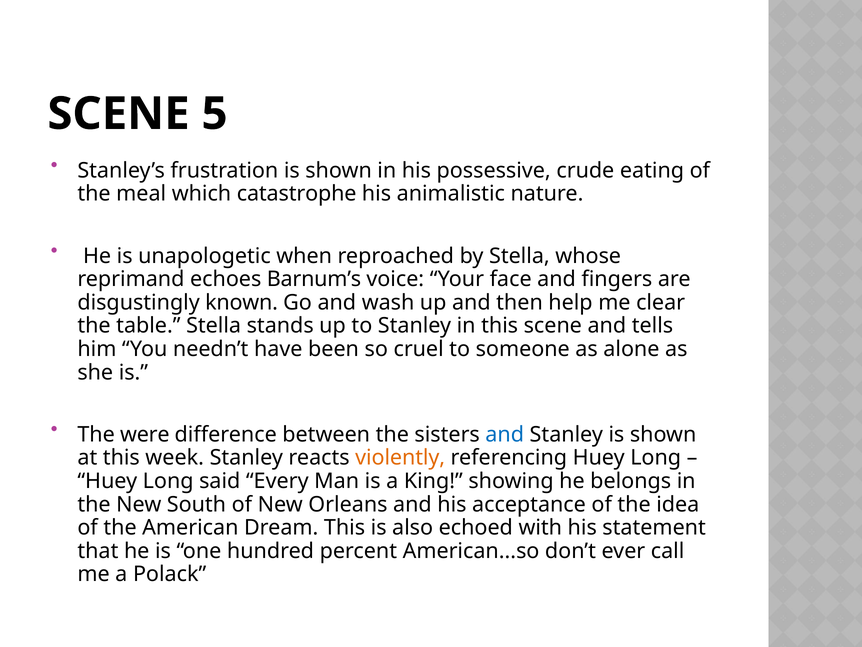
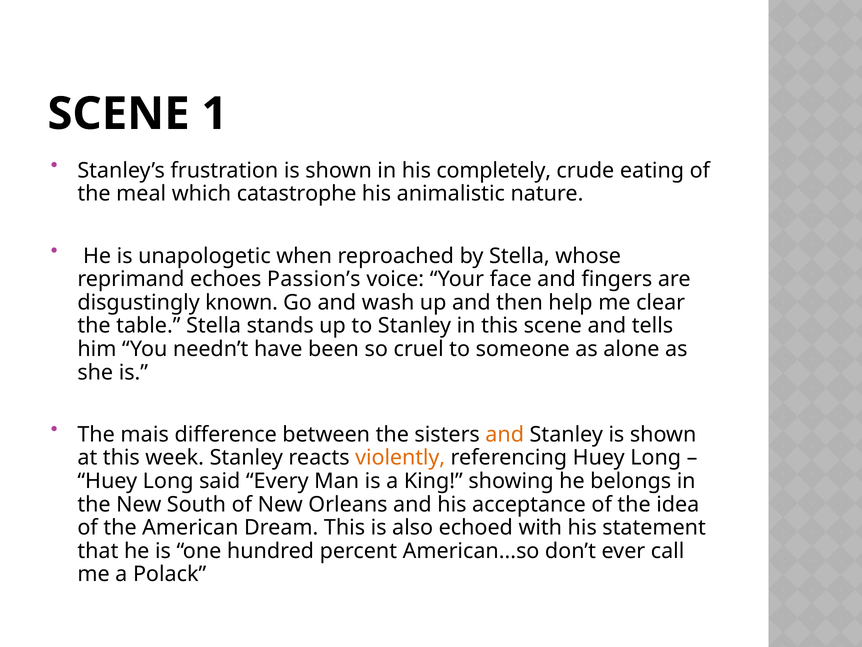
5: 5 -> 1
possessive: possessive -> completely
Barnum’s: Barnum’s -> Passion’s
were: were -> mais
and at (505, 434) colour: blue -> orange
